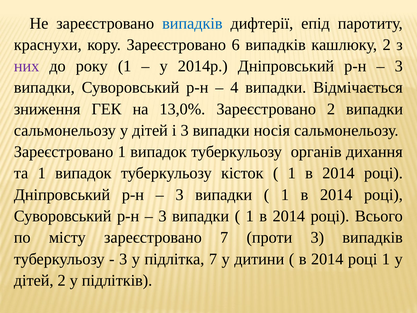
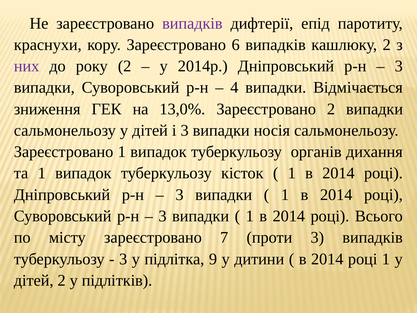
випадків at (192, 23) colour: blue -> purple
року 1: 1 -> 2
підлітка 7: 7 -> 9
